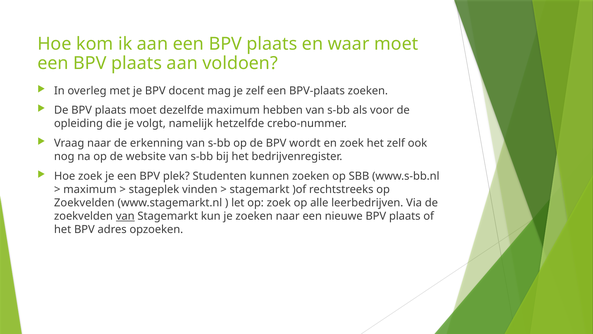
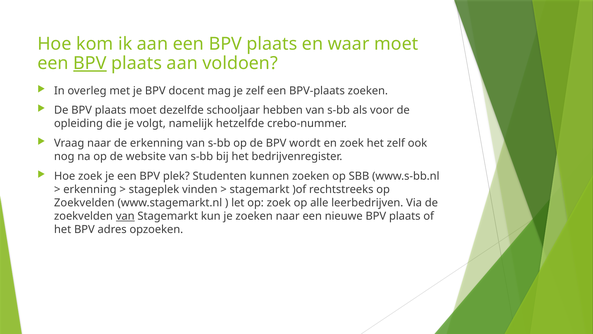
BPV at (90, 63) underline: none -> present
dezelfde maximum: maximum -> schooljaar
maximum at (90, 189): maximum -> erkenning
